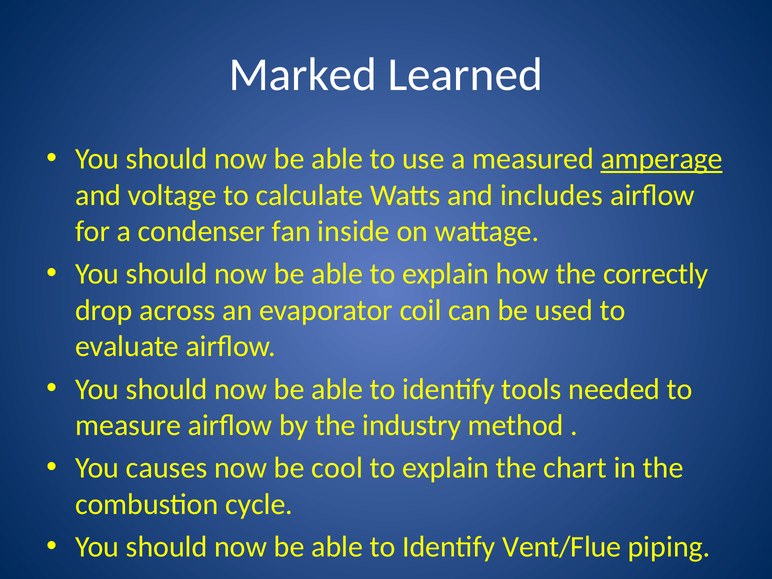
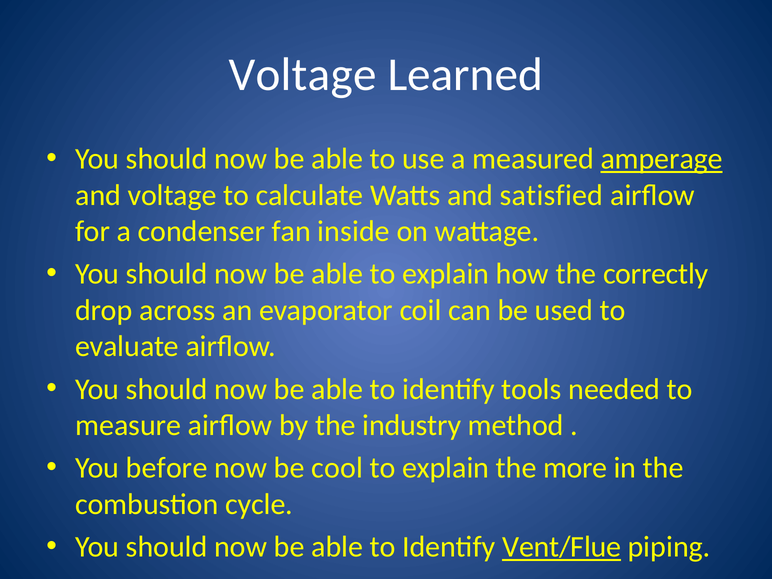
Marked at (303, 75): Marked -> Voltage
includes: includes -> satisfied
causes: causes -> before
chart: chart -> more
Vent/Flue underline: none -> present
